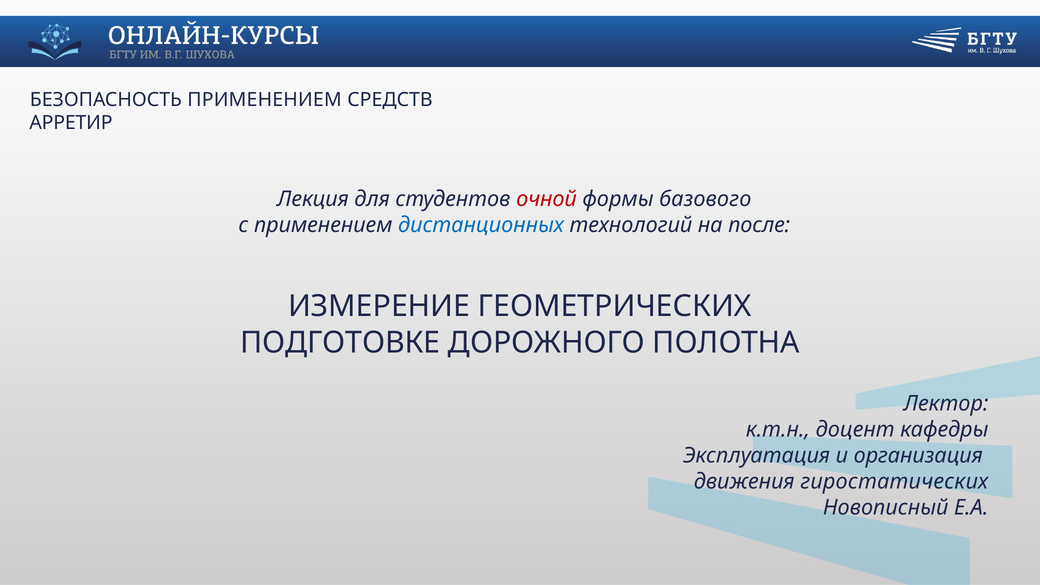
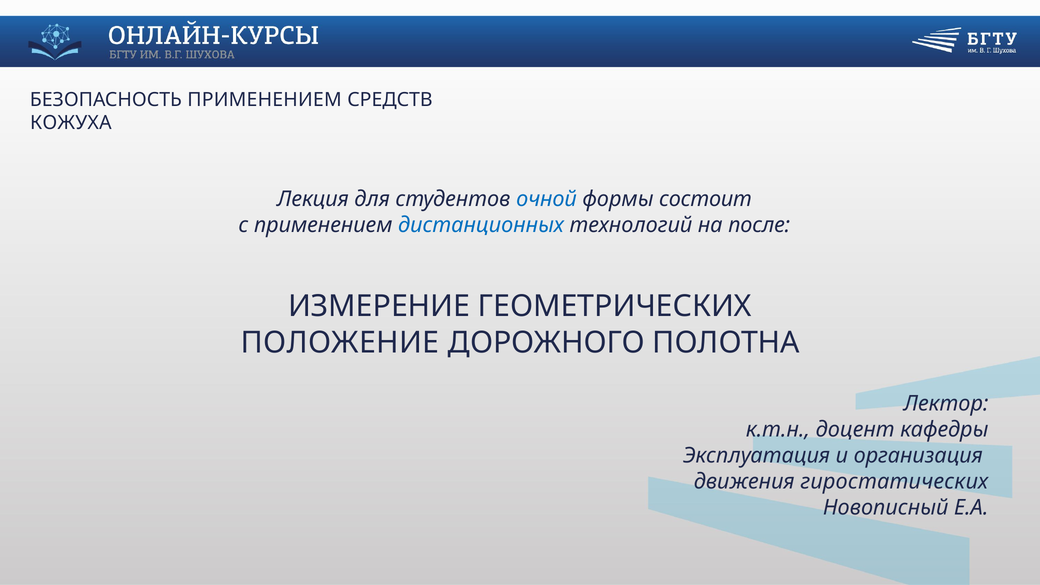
АРРЕТИР: АРРЕТИР -> КОЖУХА
очной colour: red -> blue
базового: базового -> состоит
ПОДГОТОВКЕ: ПОДГОТОВКЕ -> ПОЛОЖЕНИЕ
